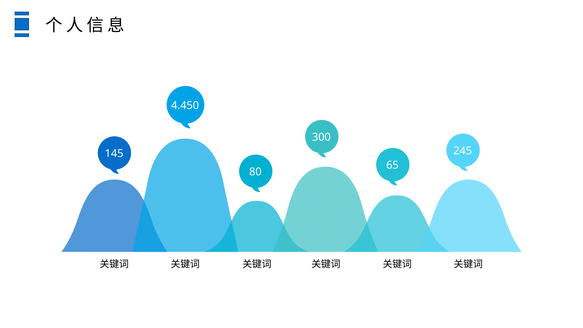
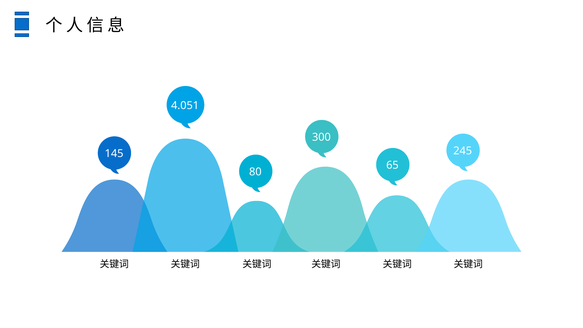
4.450: 4.450 -> 4.051
